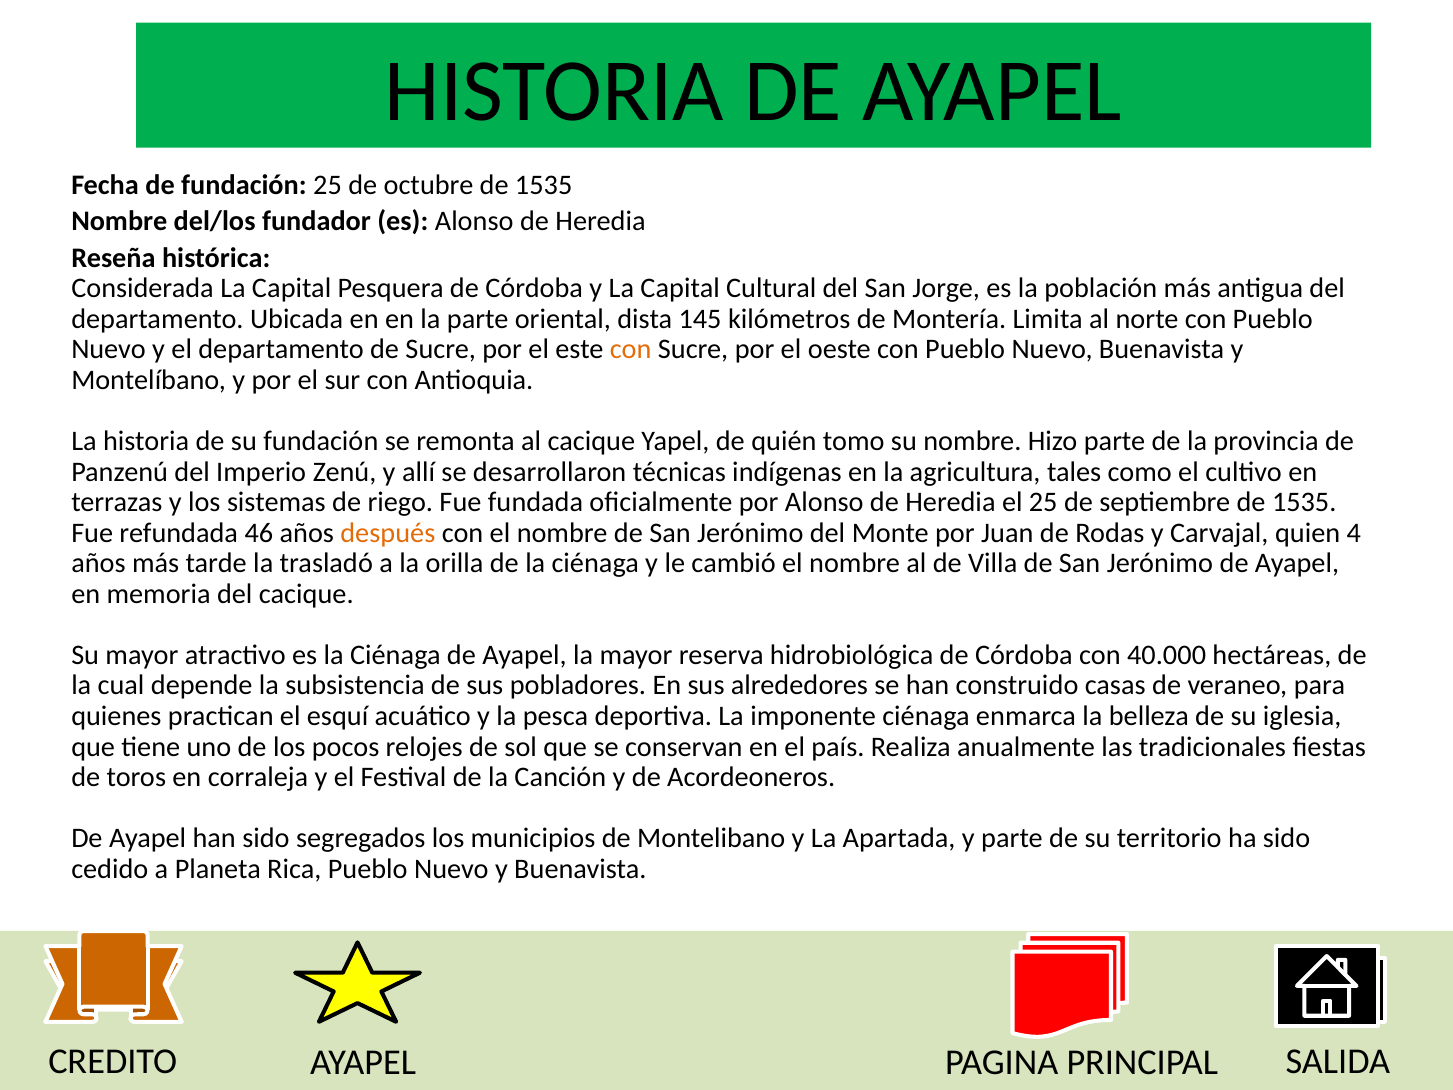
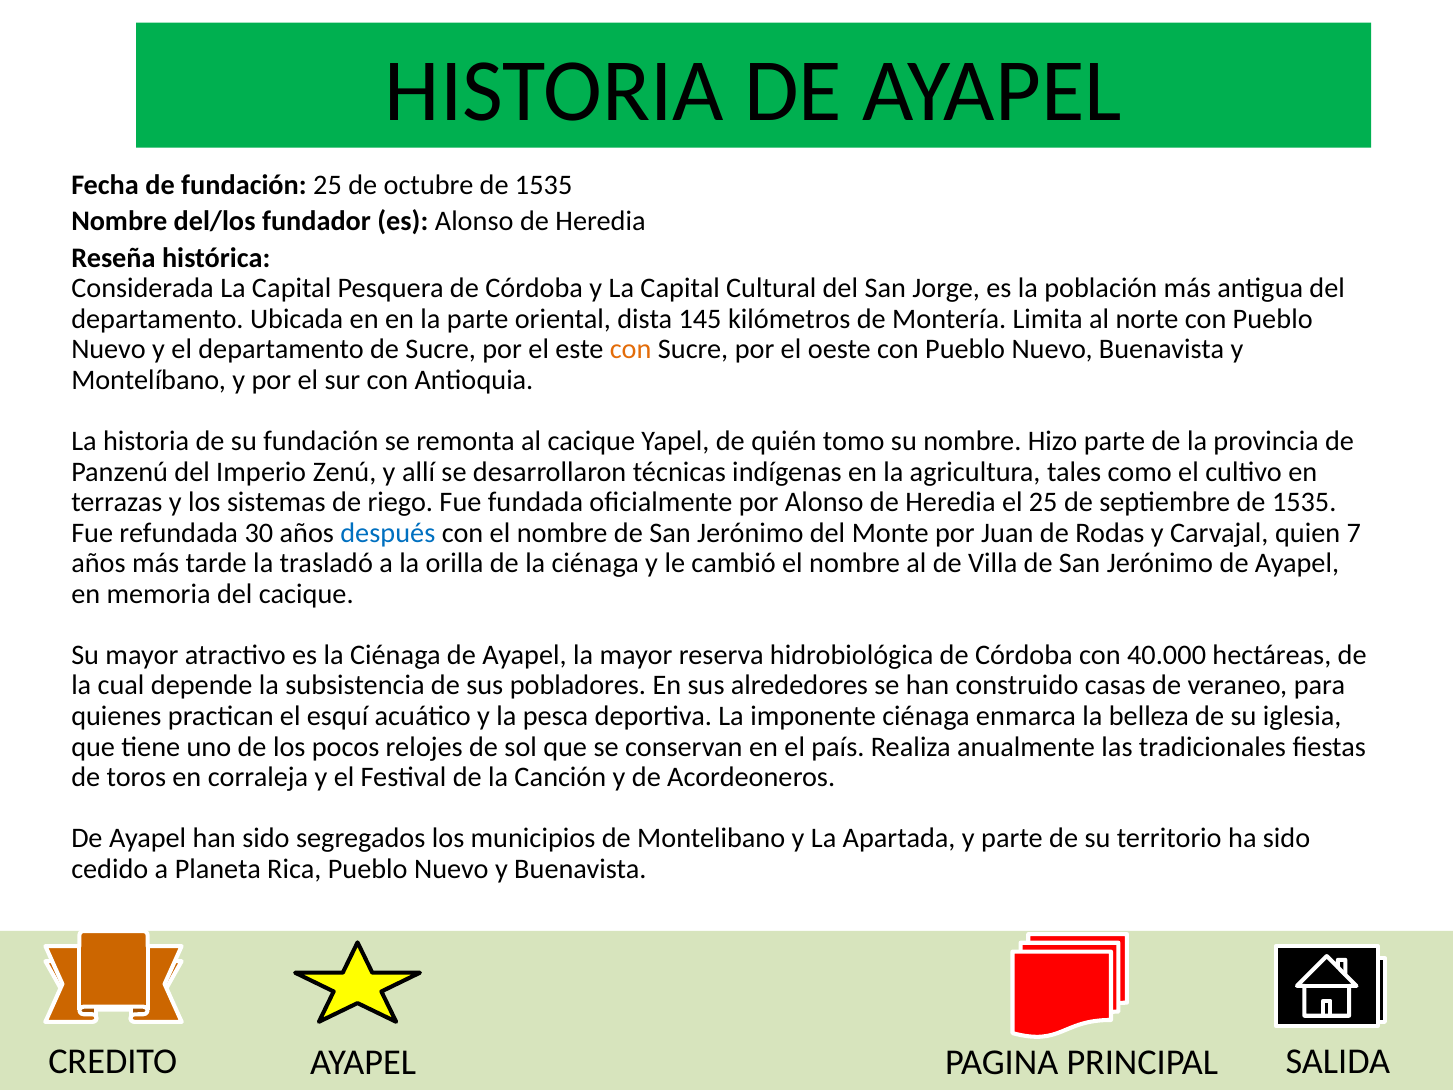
46: 46 -> 30
después colour: orange -> blue
4: 4 -> 7
